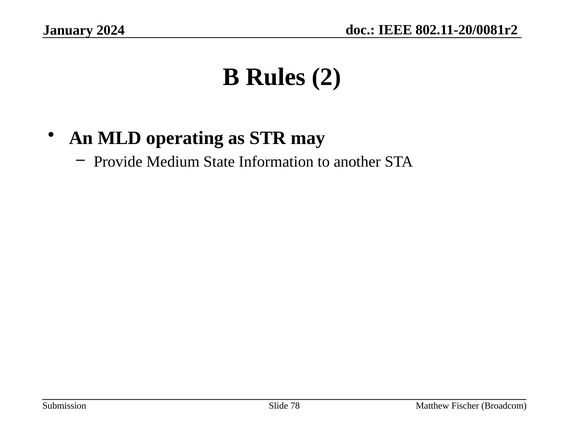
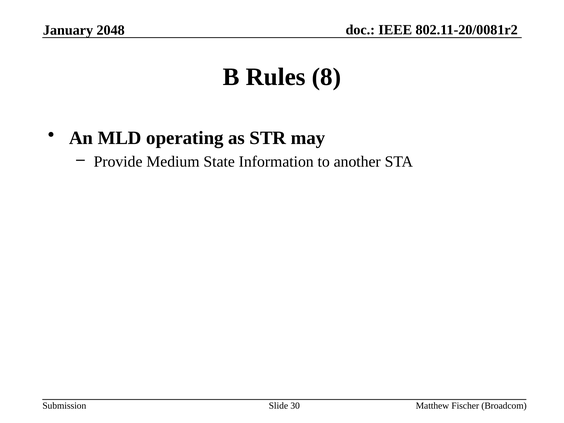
2024: 2024 -> 2048
2: 2 -> 8
78: 78 -> 30
